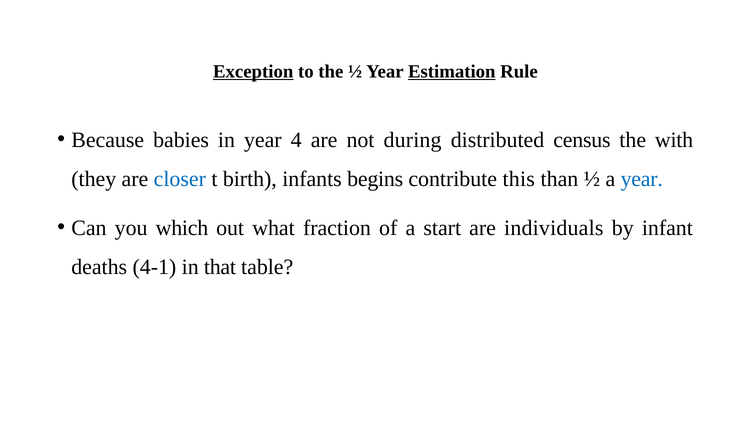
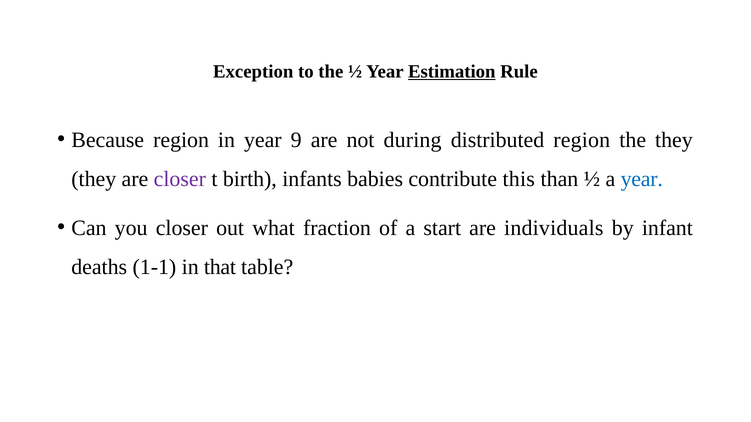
Exception underline: present -> none
Because babies: babies -> region
4: 4 -> 9
distributed census: census -> region
the with: with -> they
closer at (180, 179) colour: blue -> purple
begins: begins -> babies
you which: which -> closer
4-1: 4-1 -> 1-1
